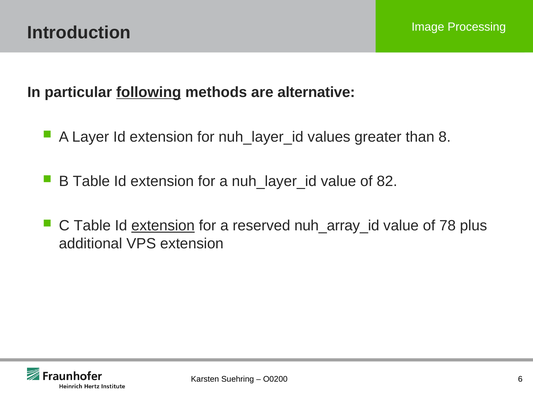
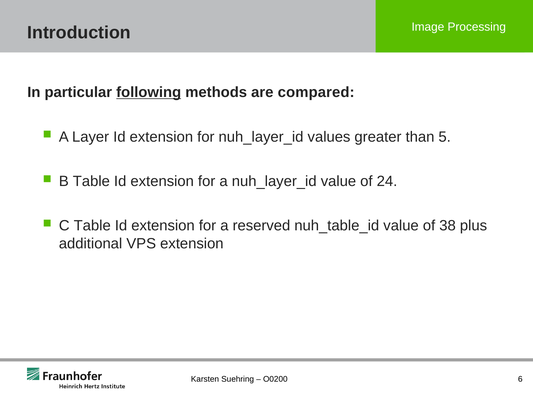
alternative: alternative -> compared
8: 8 -> 5
82: 82 -> 24
extension at (163, 226) underline: present -> none
nuh_array_id: nuh_array_id -> nuh_table_id
78: 78 -> 38
